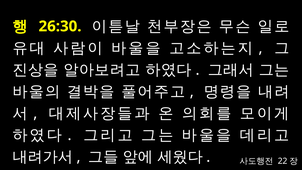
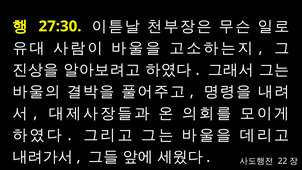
26:30: 26:30 -> 27:30
